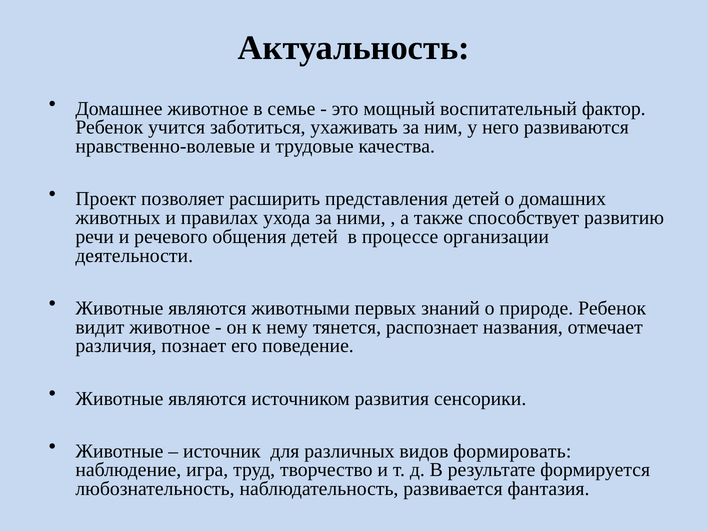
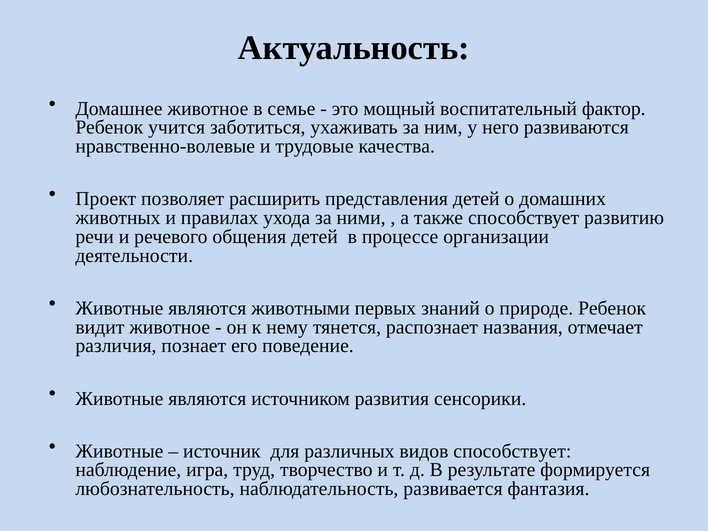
видов формировать: формировать -> способствует
